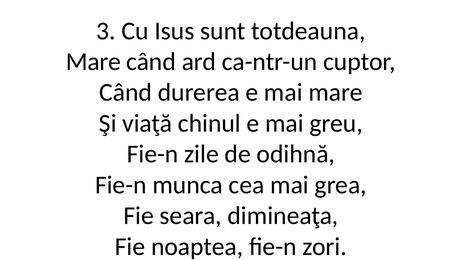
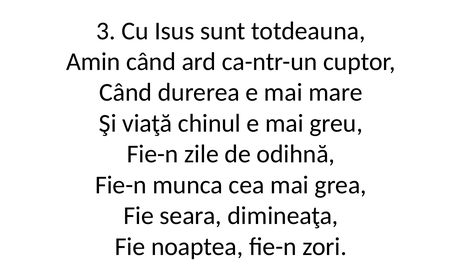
Mare at (93, 62): Mare -> Amin
